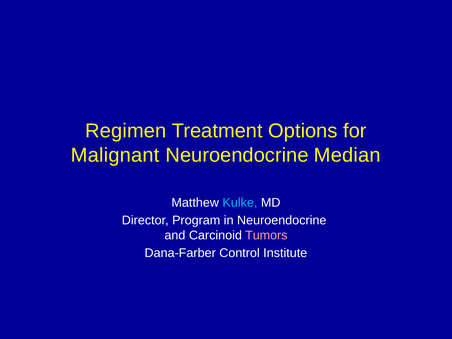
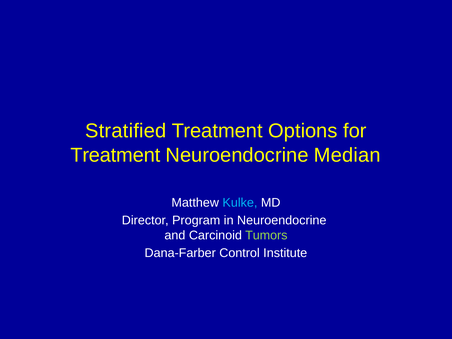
Regimen: Regimen -> Stratified
Malignant at (115, 155): Malignant -> Treatment
Tumors colour: pink -> light green
